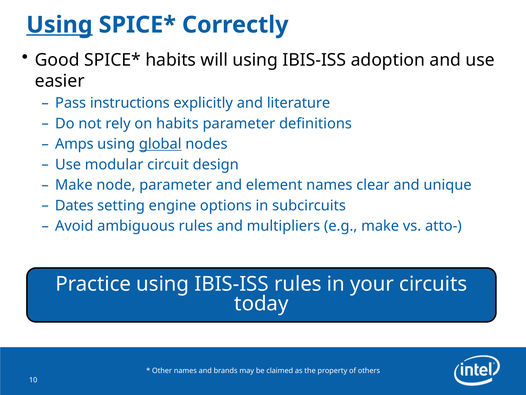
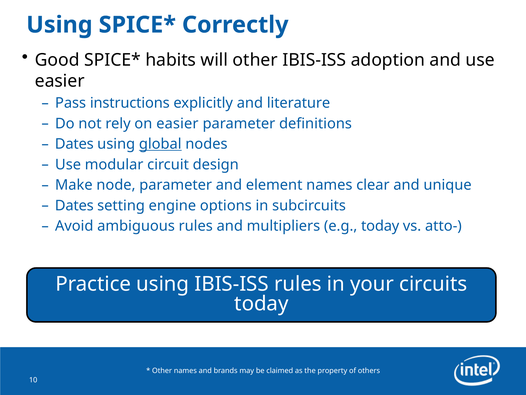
Using at (59, 25) underline: present -> none
will using: using -> other
on habits: habits -> easier
Amps at (74, 144): Amps -> Dates
e.g make: make -> today
